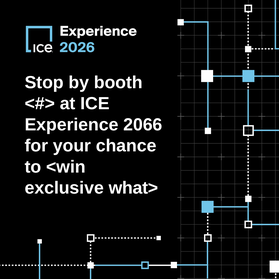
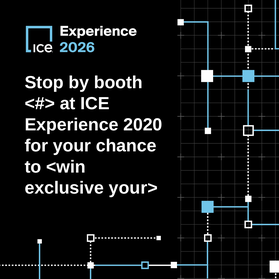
2066: 2066 -> 2020
what>: what> -> your>
